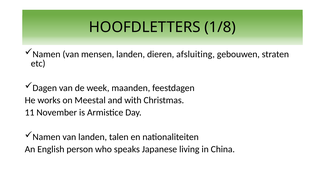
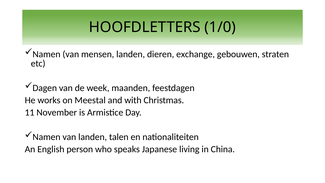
1/8: 1/8 -> 1/0
afsluiting: afsluiting -> exchange
